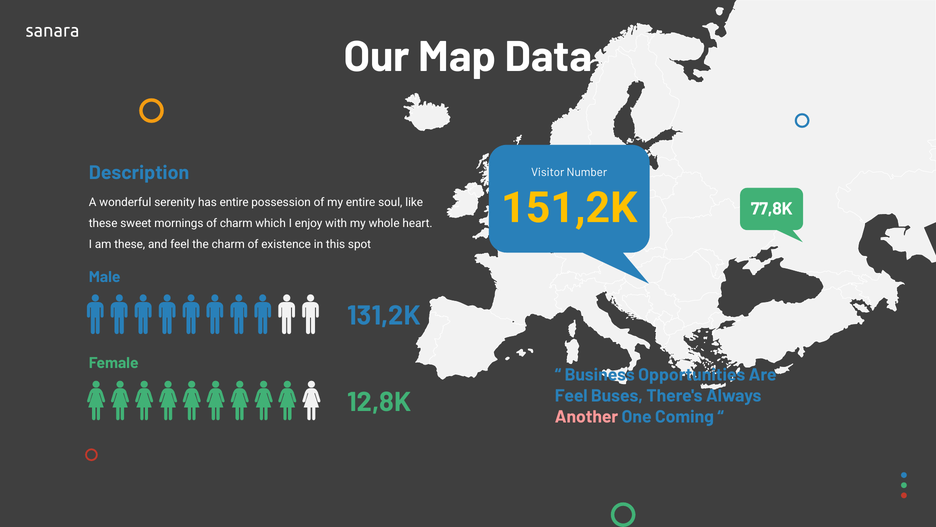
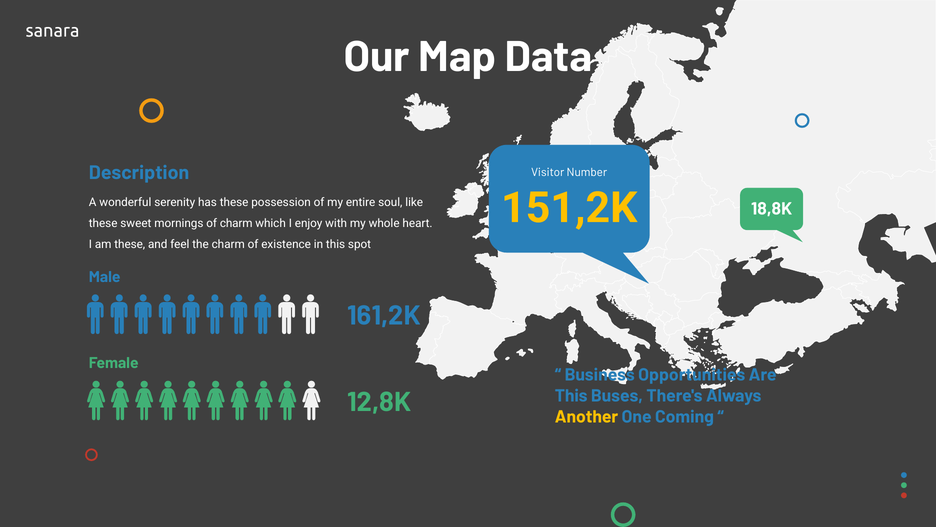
has entire: entire -> these
77,8K: 77,8K -> 18,8K
131,2K: 131,2K -> 161,2K
Feel at (571, 396): Feel -> This
Another colour: pink -> yellow
